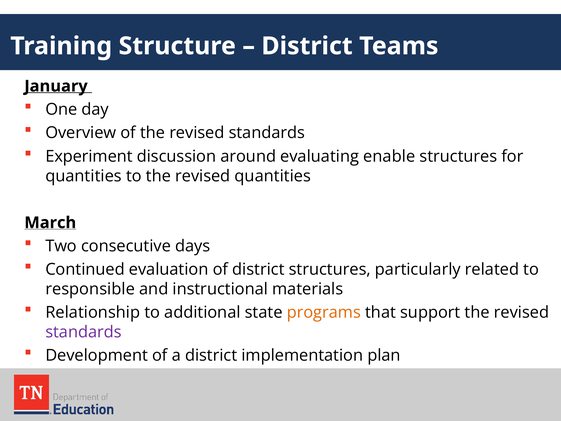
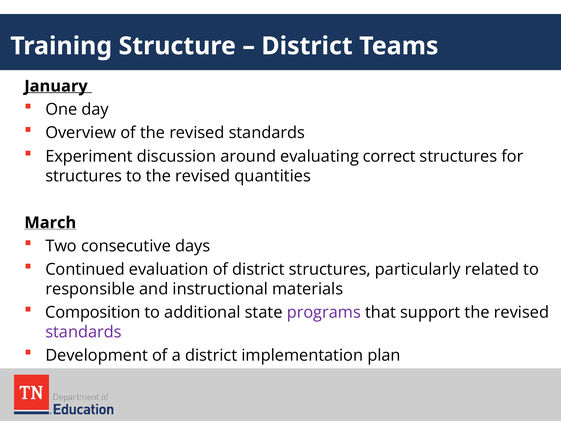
enable: enable -> correct
quantities at (84, 176): quantities -> structures
Relationship: Relationship -> Composition
programs colour: orange -> purple
